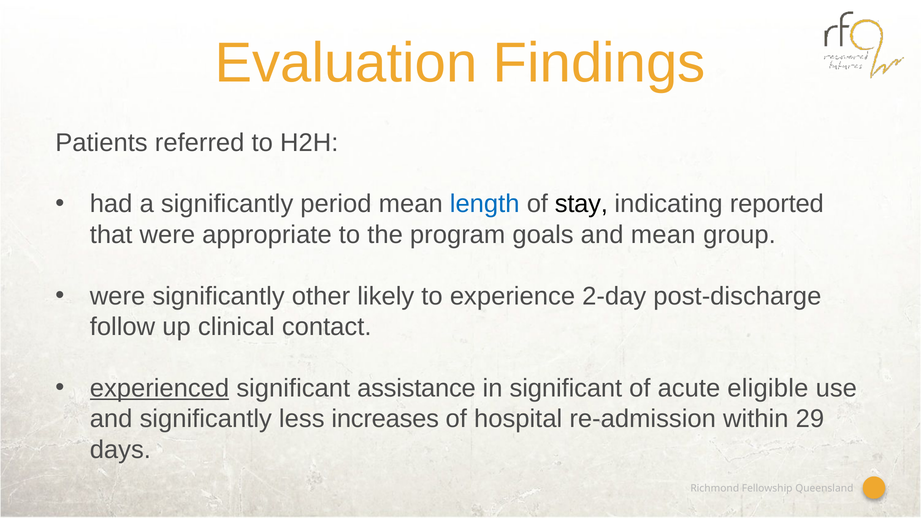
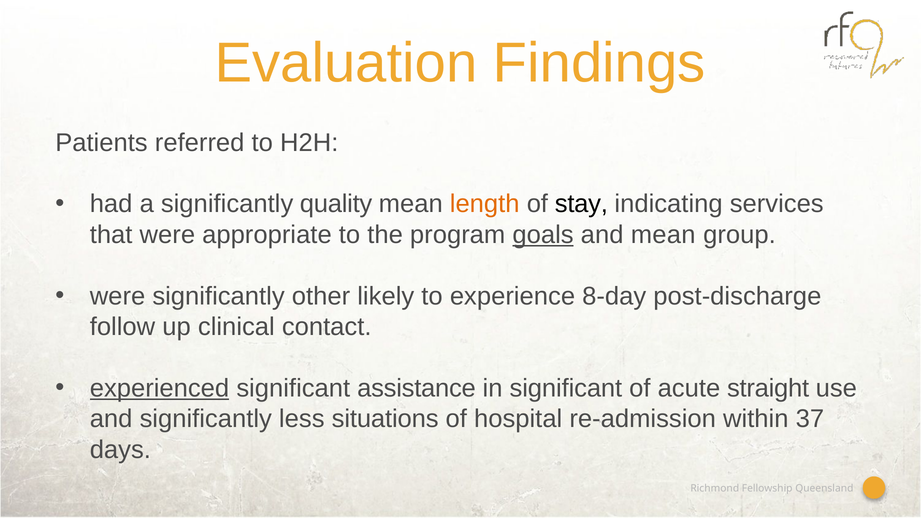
period: period -> quality
length colour: blue -> orange
reported: reported -> services
goals underline: none -> present
2-day: 2-day -> 8-day
eligible: eligible -> straight
increases: increases -> situations
29: 29 -> 37
